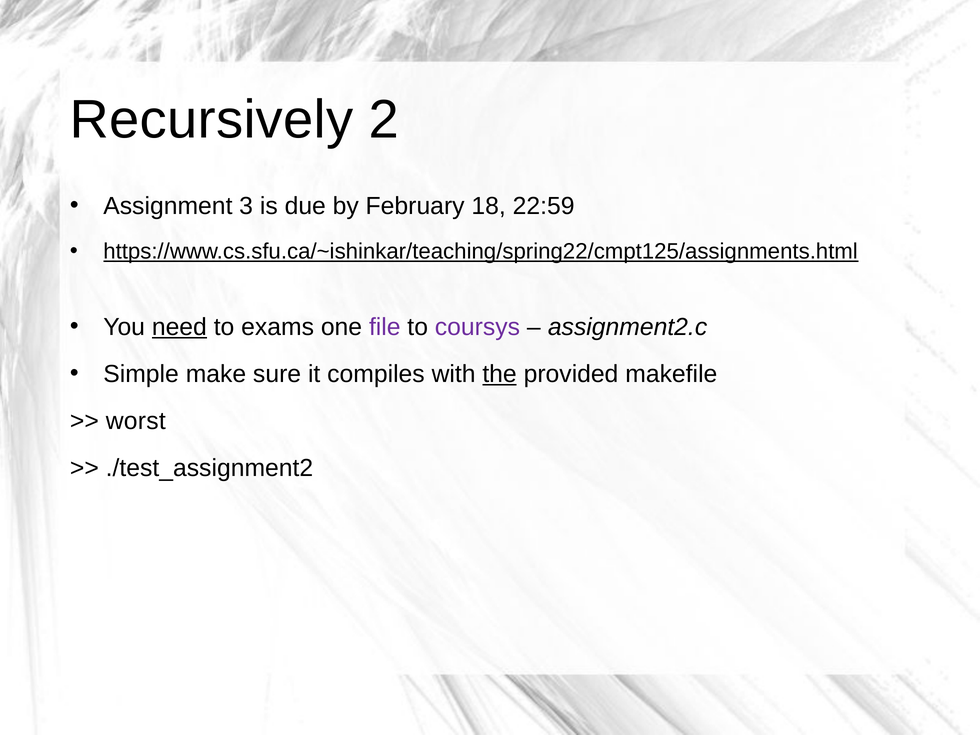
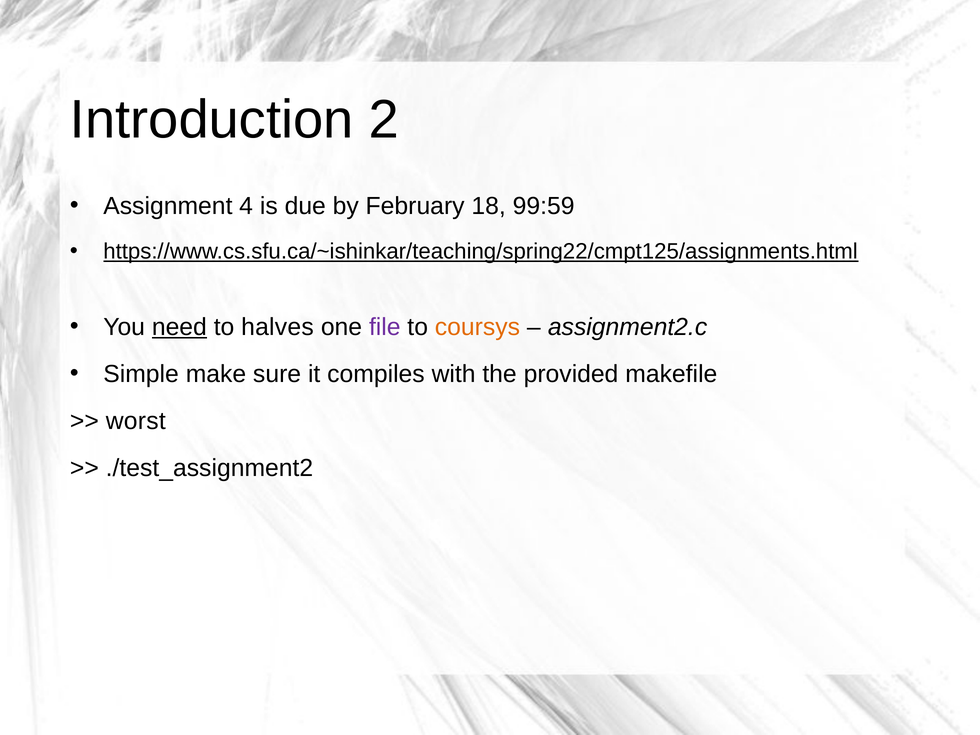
Recursively: Recursively -> Introduction
3: 3 -> 4
22:59: 22:59 -> 99:59
exams: exams -> halves
coursys colour: purple -> orange
the underline: present -> none
